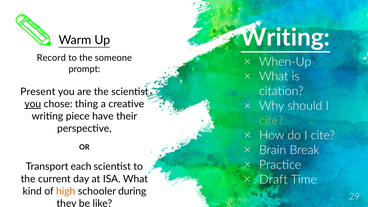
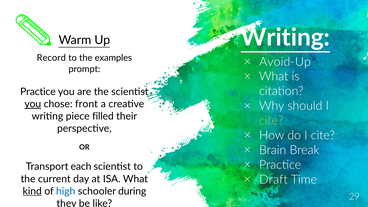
someone: someone -> examples
When-Up: When-Up -> Avoid-Up
Present at (38, 92): Present -> Practice
thing: thing -> front
have: have -> filled
kind underline: none -> present
high colour: orange -> blue
